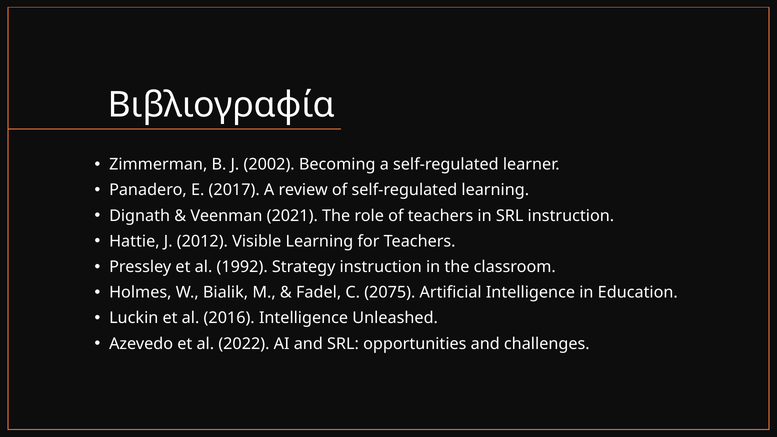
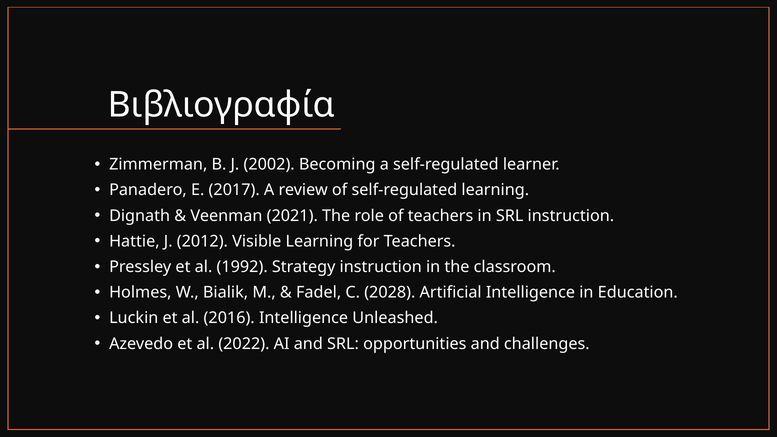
2075: 2075 -> 2028
